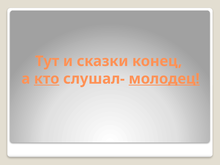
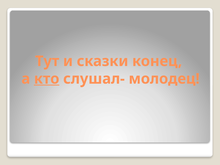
молодец underline: present -> none
